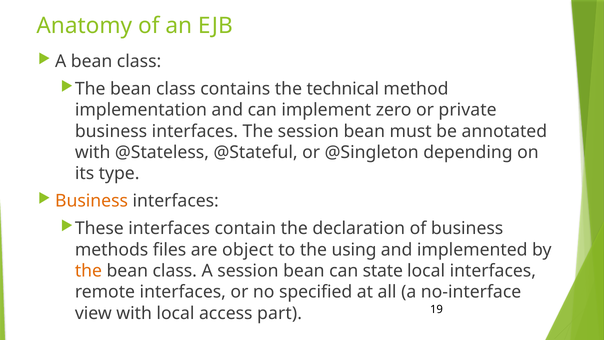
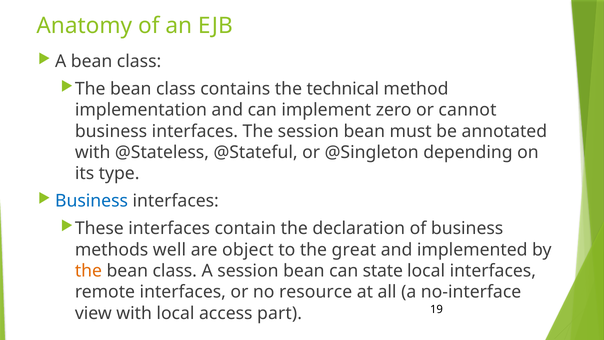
private: private -> cannot
Business at (92, 201) colour: orange -> blue
files: files -> well
using: using -> great
specified: specified -> resource
